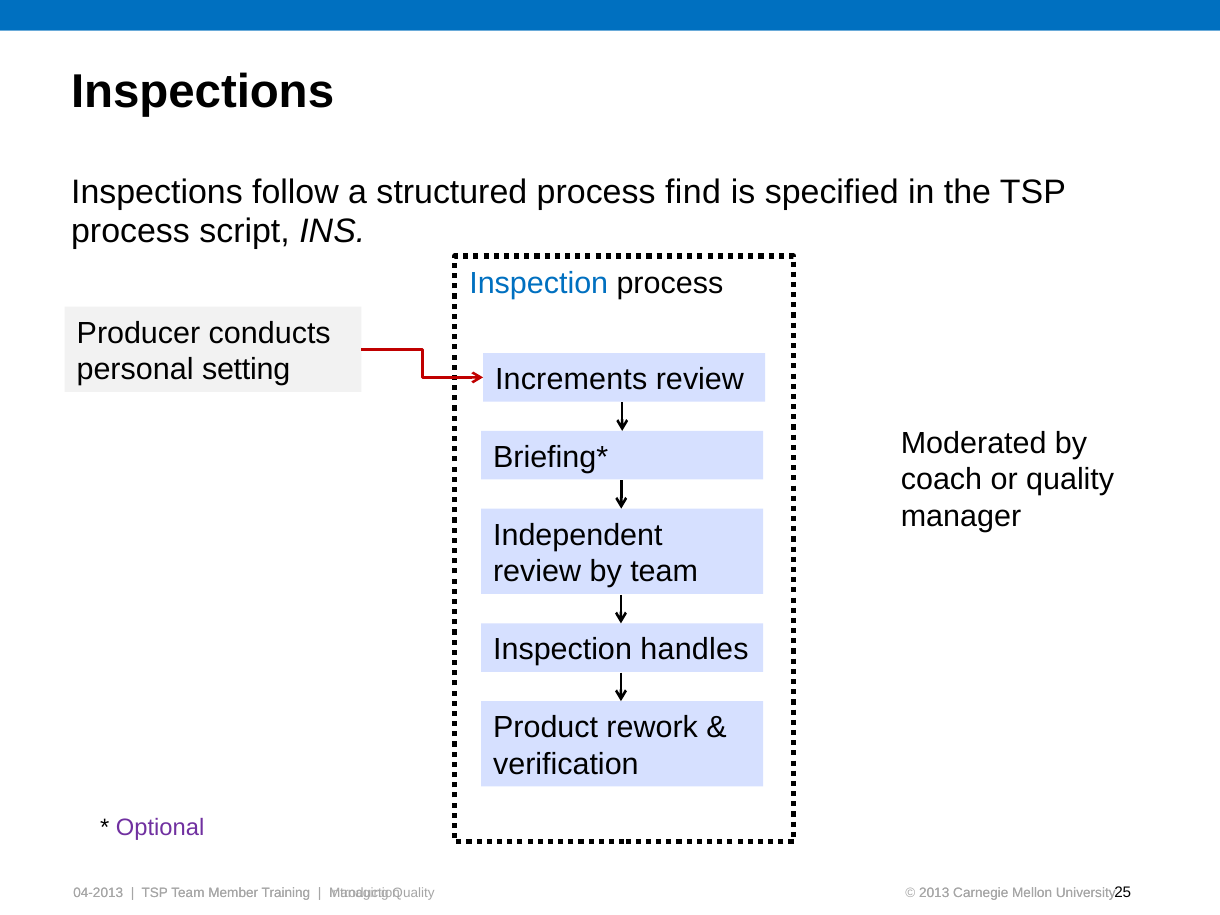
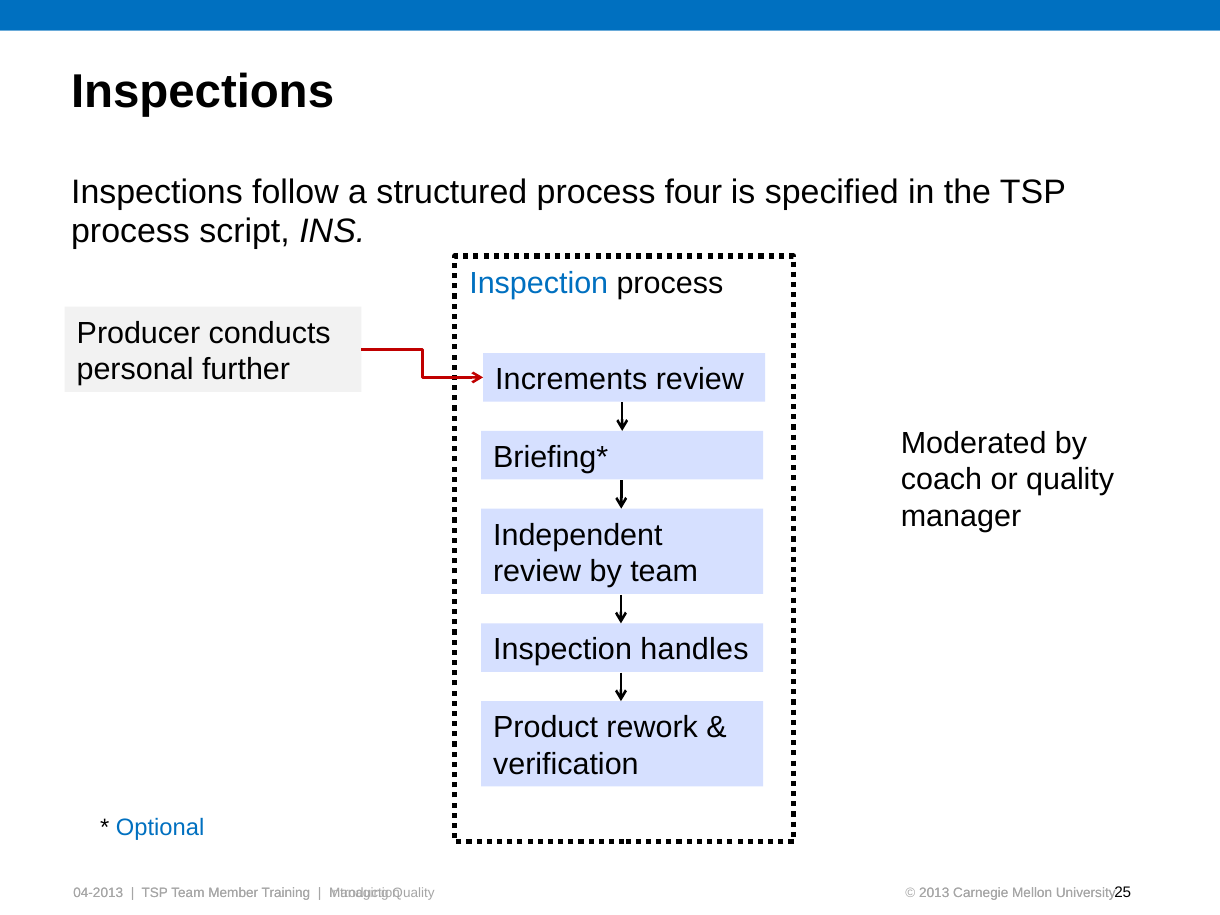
find: find -> four
setting: setting -> further
Optional colour: purple -> blue
